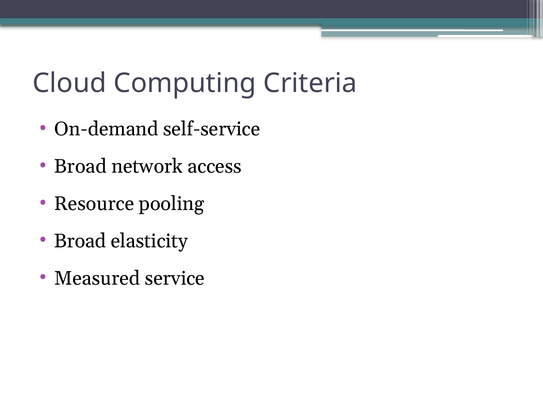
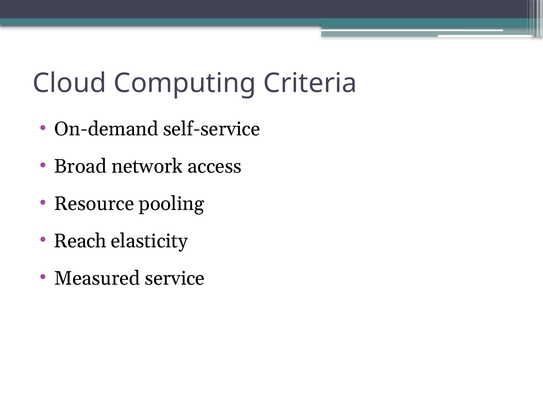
Broad at (80, 241): Broad -> Reach
